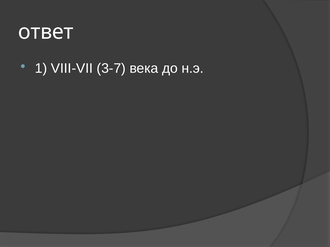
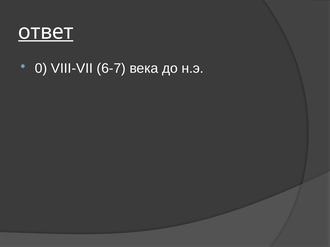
ответ underline: none -> present
1: 1 -> 0
3-7: 3-7 -> 6-7
